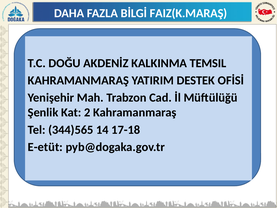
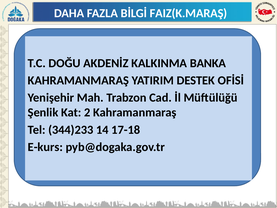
TEMSIL: TEMSIL -> BANKA
344)565: 344)565 -> 344)233
E-etüt: E-etüt -> E-kurs
